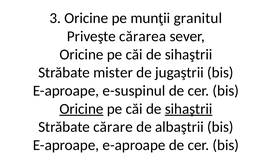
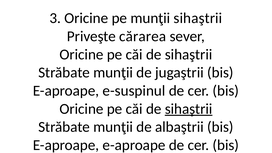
munţii granitul: granitul -> sihaştrii
mister at (113, 73): mister -> munţii
Oricine at (81, 109) underline: present -> none
cărare at (113, 127): cărare -> munţii
